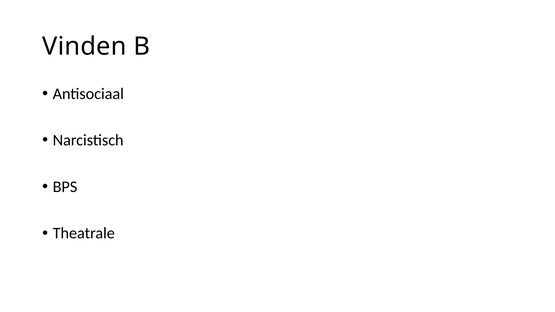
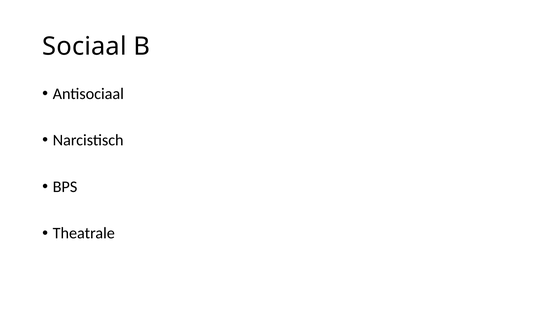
Vinden: Vinden -> Sociaal
